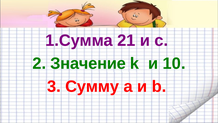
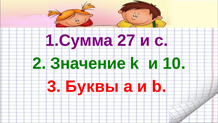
21: 21 -> 27
Сумму: Сумму -> Буквы
